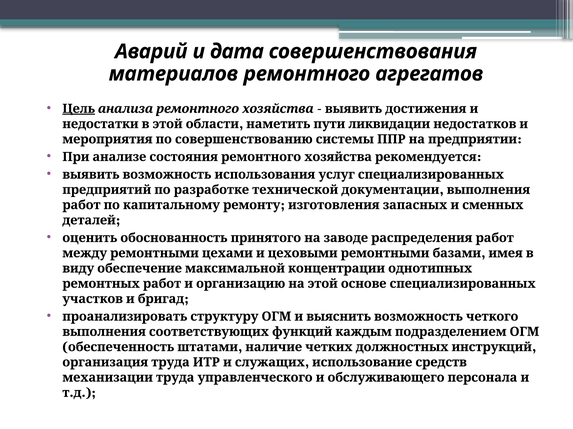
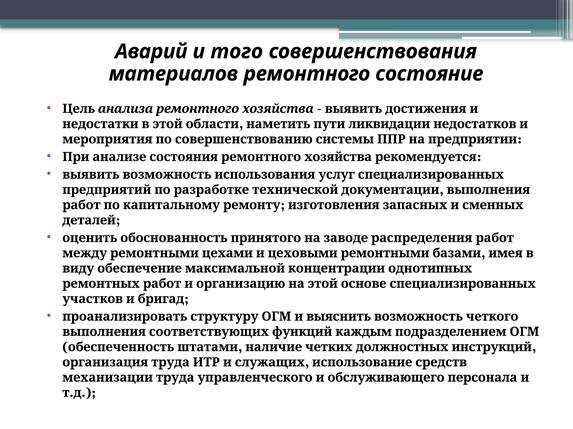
дата: дата -> того
агрегатов: агрегатов -> состояние
Цель underline: present -> none
